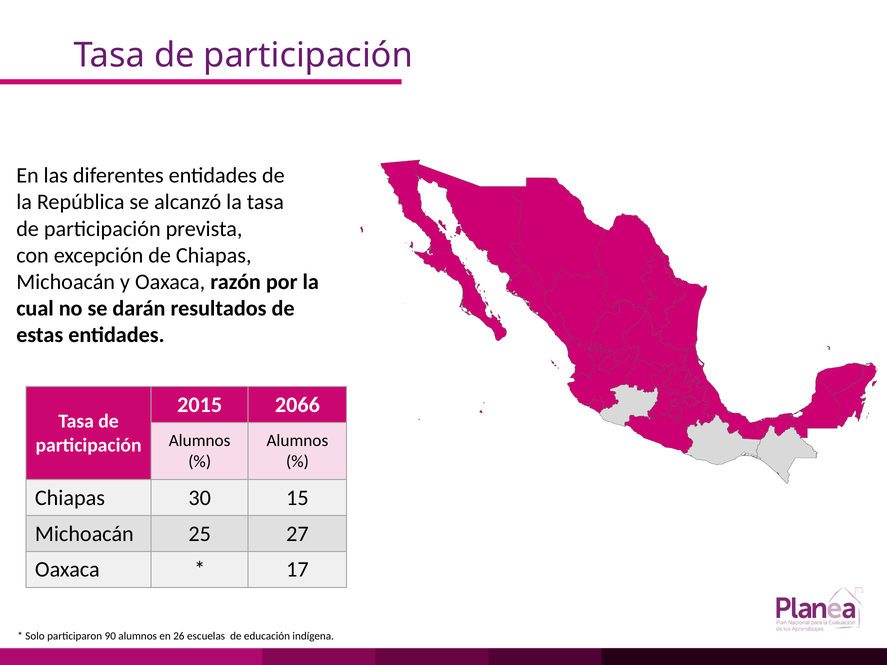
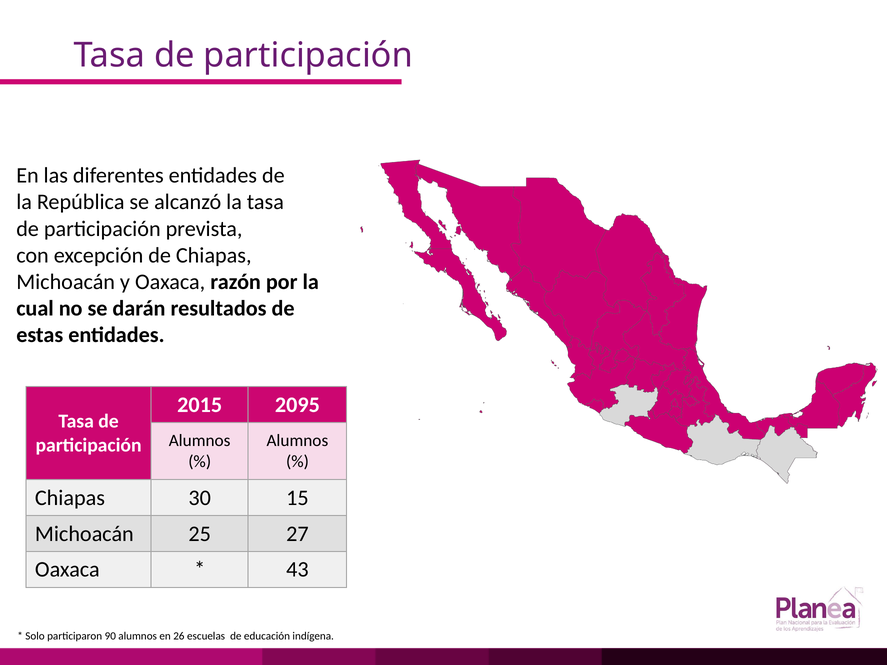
2066: 2066 -> 2095
17: 17 -> 43
